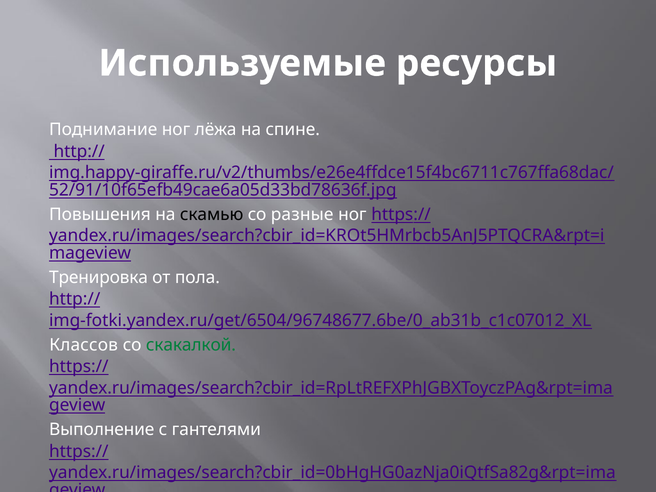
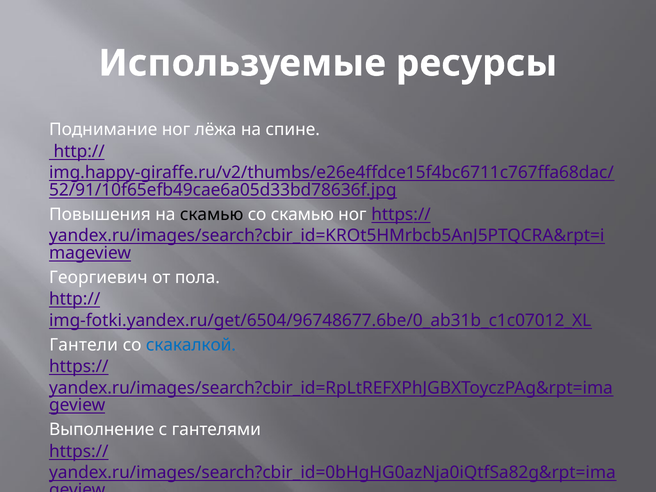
со разные: разные -> скамью
Тренировка: Тренировка -> Георгиевич
Классов: Классов -> Гантели
скакалкой colour: green -> blue
